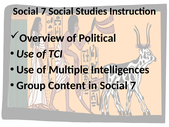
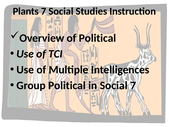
Social at (26, 11): Social -> Plants
Group Content: Content -> Political
